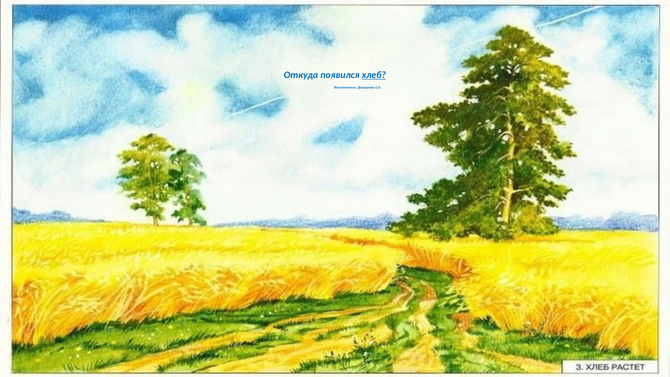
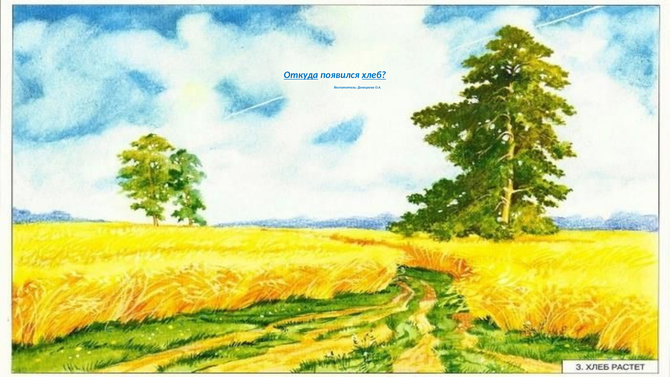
Откуда underline: none -> present
